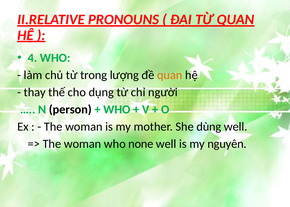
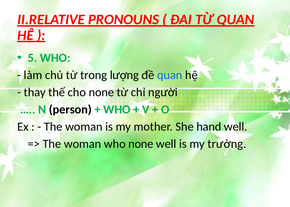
4: 4 -> 5
quan at (170, 75) colour: orange -> blue
cho dụng: dụng -> none
dùng: dùng -> hand
nguyên: nguyên -> trường
